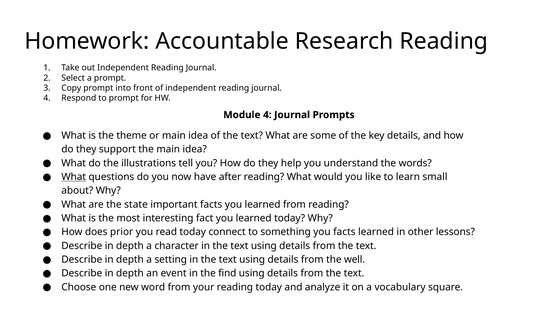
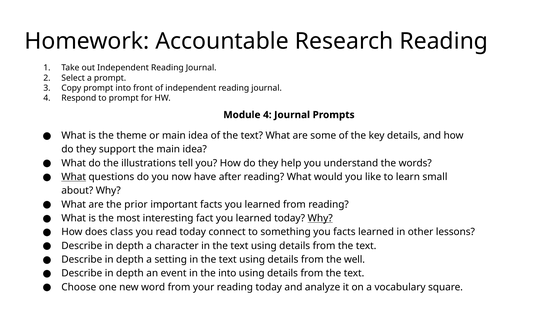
state: state -> prior
Why at (320, 218) underline: none -> present
prior: prior -> class
the find: find -> into
